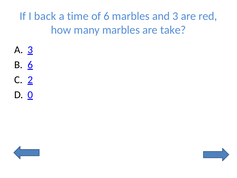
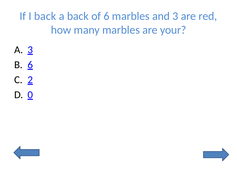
a time: time -> back
take: take -> your
